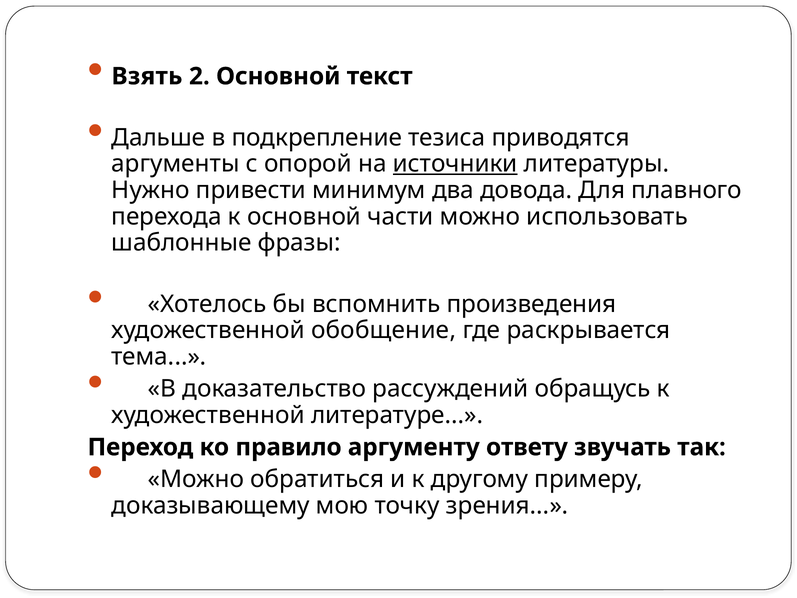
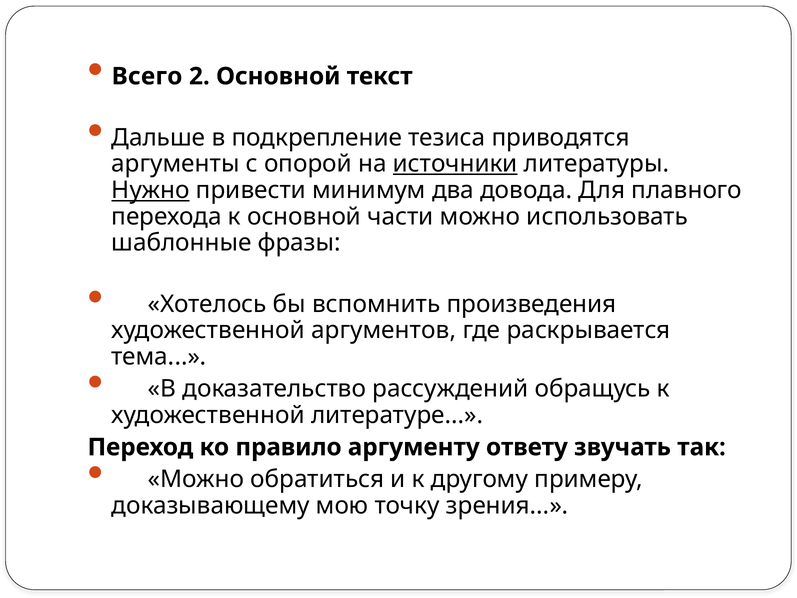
Взять: Взять -> Всего
Нужно underline: none -> present
обобщение: обобщение -> аргументов
